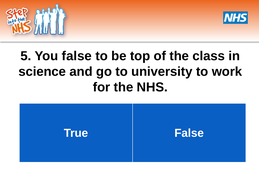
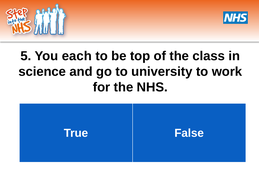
You false: false -> each
